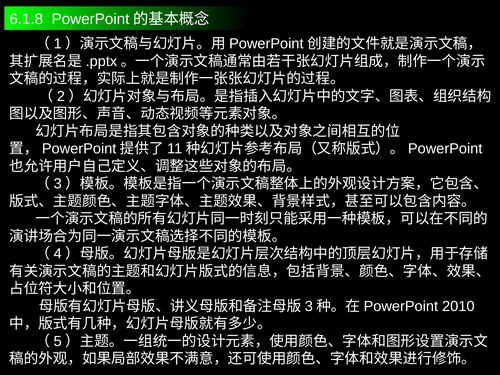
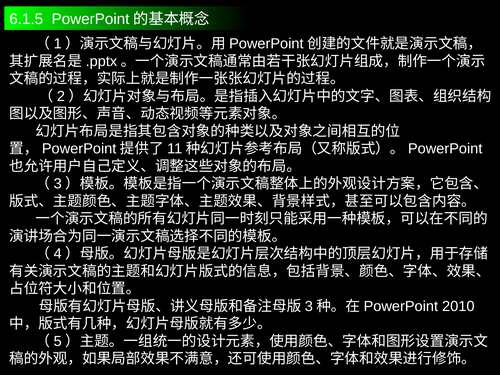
6.1.8: 6.1.8 -> 6.1.5
